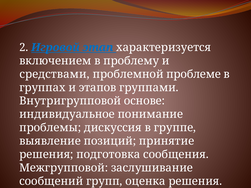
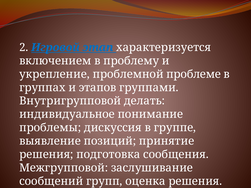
средствами: средствами -> укрепление
основе: основе -> делать
